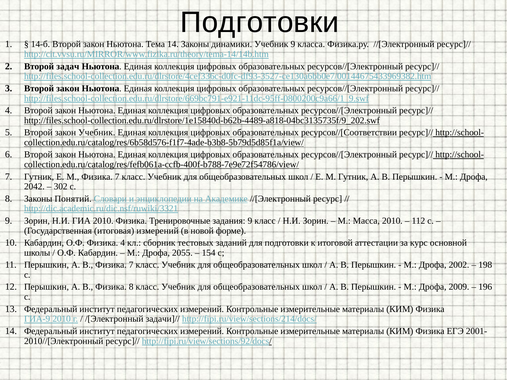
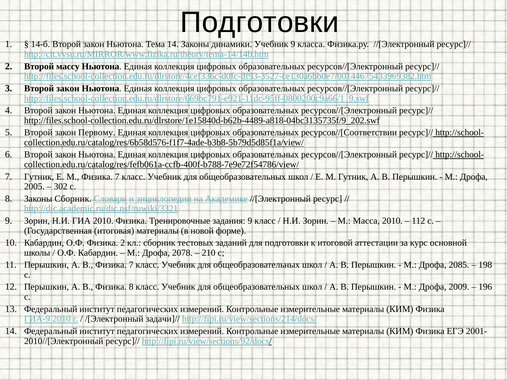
задач: задач -> массу
закон Учебник: Учебник -> Первому
2042: 2042 -> 2005
Законы Понятий: Понятий -> Сборник
итоговая измерений: измерений -> материалы
Физика 4: 4 -> 2
2055: 2055 -> 2078
154: 154 -> 210
2002: 2002 -> 2085
